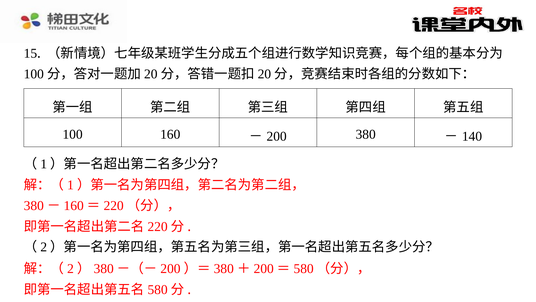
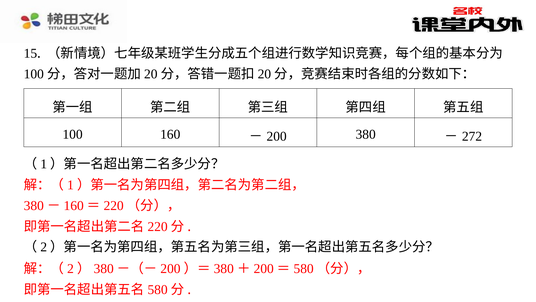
140: 140 -> 272
